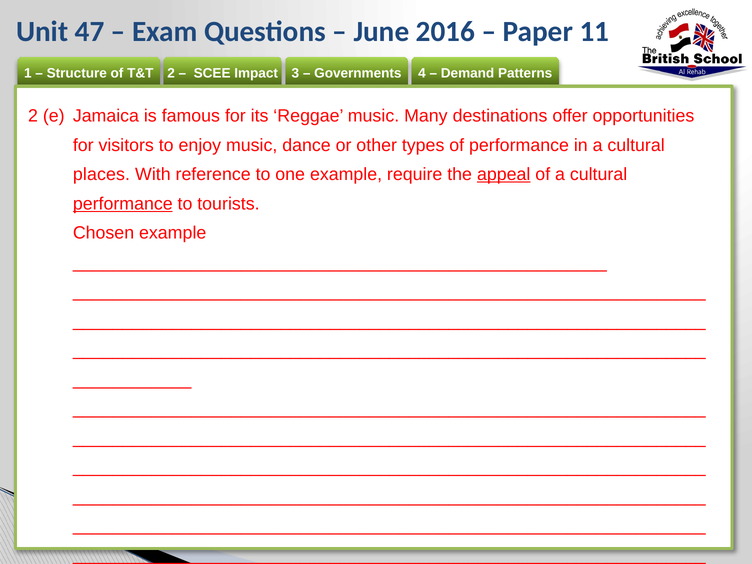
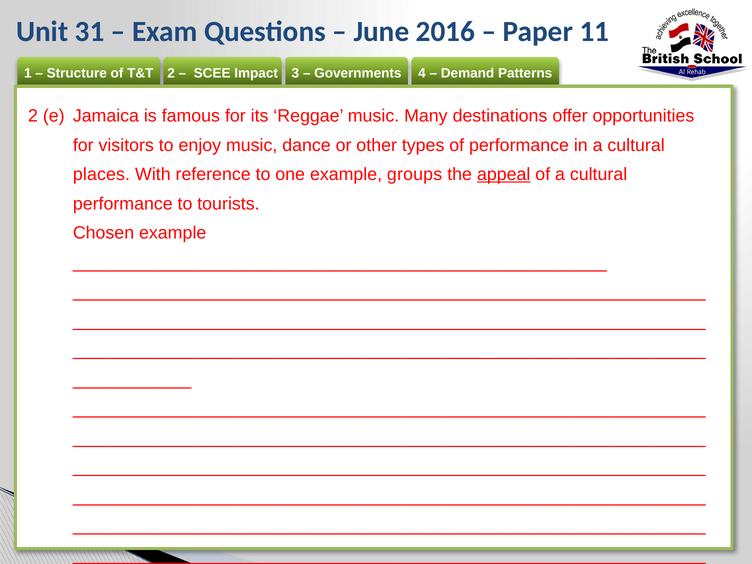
47: 47 -> 31
require: require -> groups
performance at (123, 204) underline: present -> none
